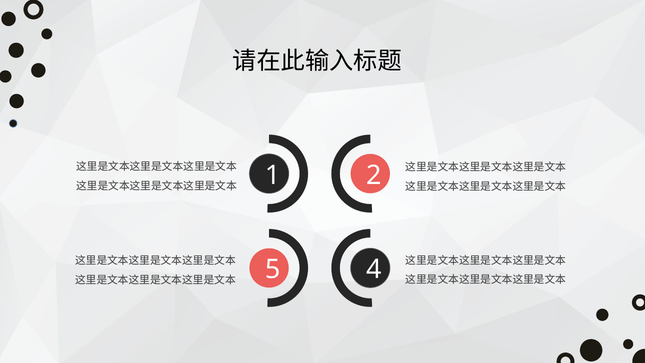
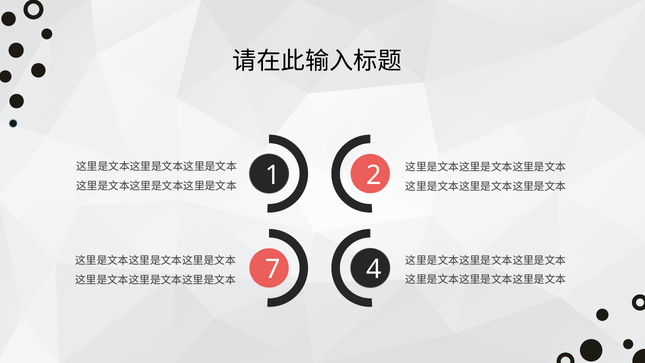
5: 5 -> 7
